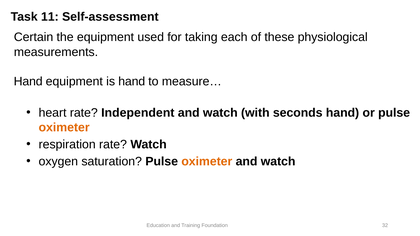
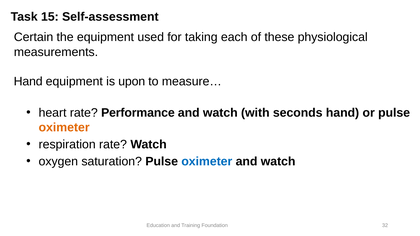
11: 11 -> 15
is hand: hand -> upon
Independent: Independent -> Performance
oximeter at (207, 162) colour: orange -> blue
